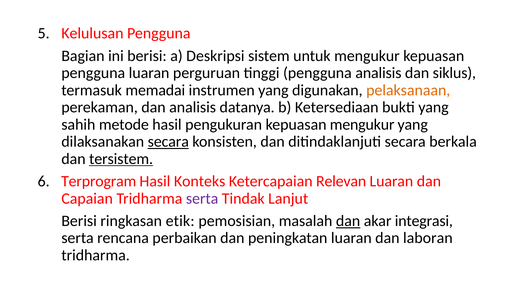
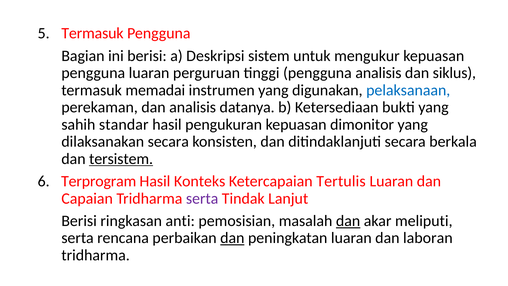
5 Kelulusan: Kelulusan -> Termasuk
pelaksanaan colour: orange -> blue
metode: metode -> standar
kepuasan mengukur: mengukur -> dimonitor
secara at (168, 142) underline: present -> none
Relevan: Relevan -> Tertulis
etik: etik -> anti
integrasi: integrasi -> meliputi
dan at (232, 238) underline: none -> present
